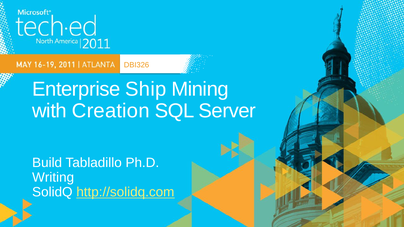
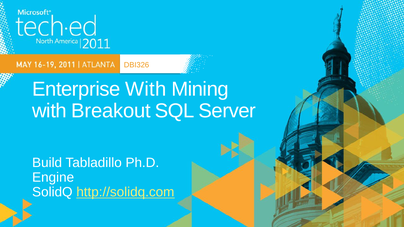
Enterprise Ship: Ship -> With
Creation: Creation -> Breakout
Writing: Writing -> Engine
